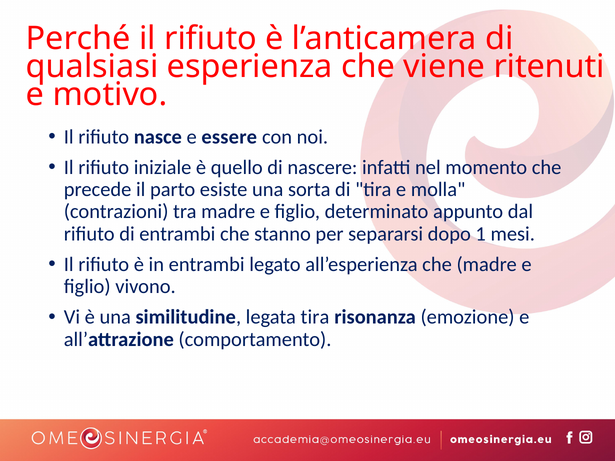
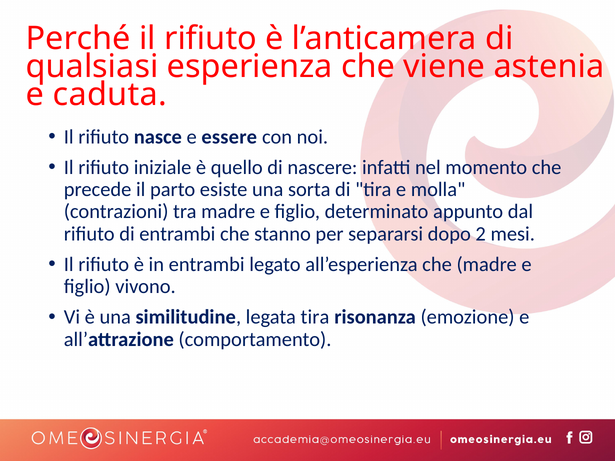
ritenuti: ritenuti -> astenia
motivo: motivo -> caduta
1: 1 -> 2
